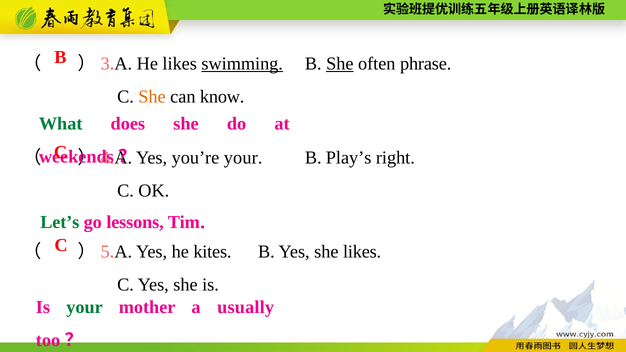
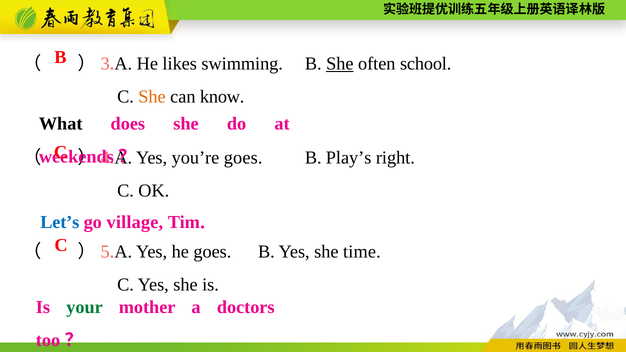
swimming underline: present -> none
phrase: phrase -> school
What colour: green -> black
you’re your: your -> goes
Let’s colour: green -> blue
lessons: lessons -> village
he kites: kites -> goes
she likes: likes -> time
usually: usually -> doctors
